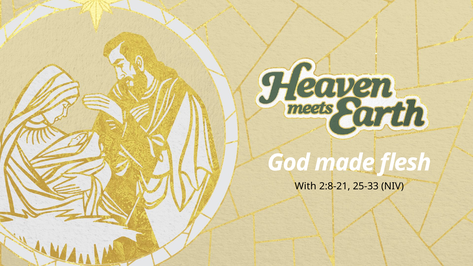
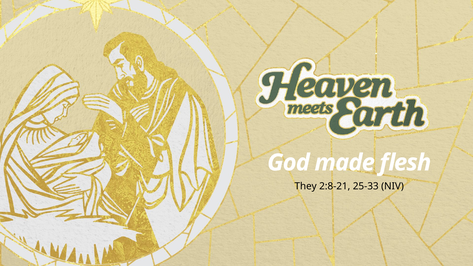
With: With -> They
